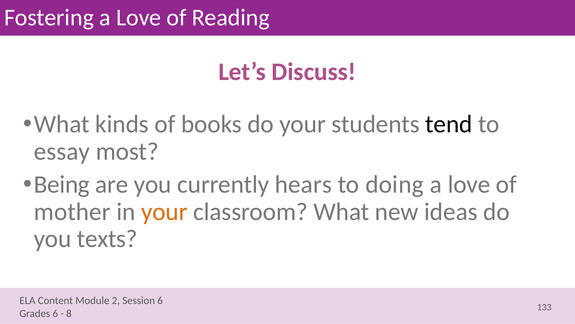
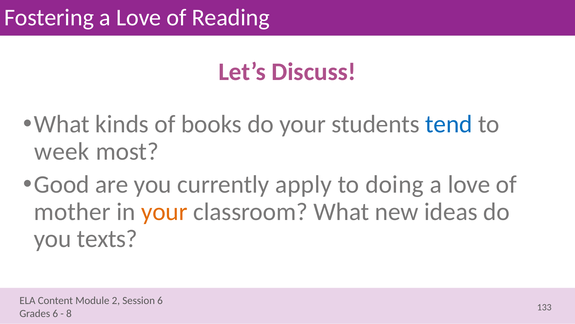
tend colour: black -> blue
essay: essay -> week
Being: Being -> Good
hears: hears -> apply
